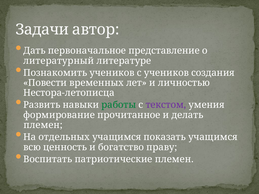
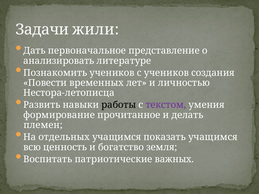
автор: автор -> жили
литературный: литературный -> анализировать
работы colour: green -> black
праву: праву -> земля
патриотические племен: племен -> важных
